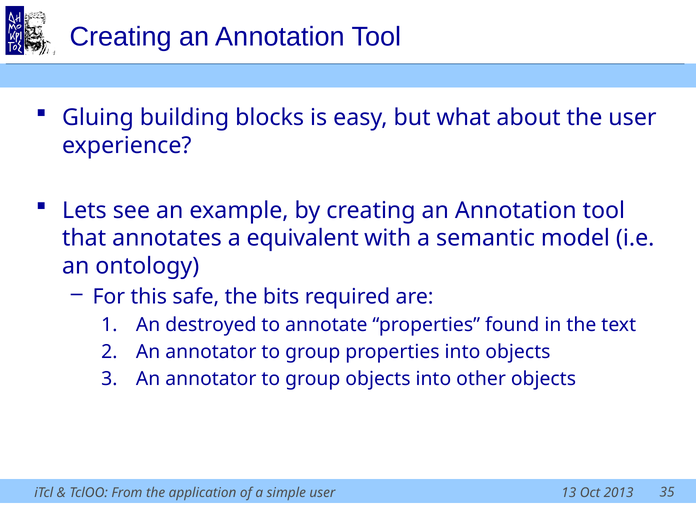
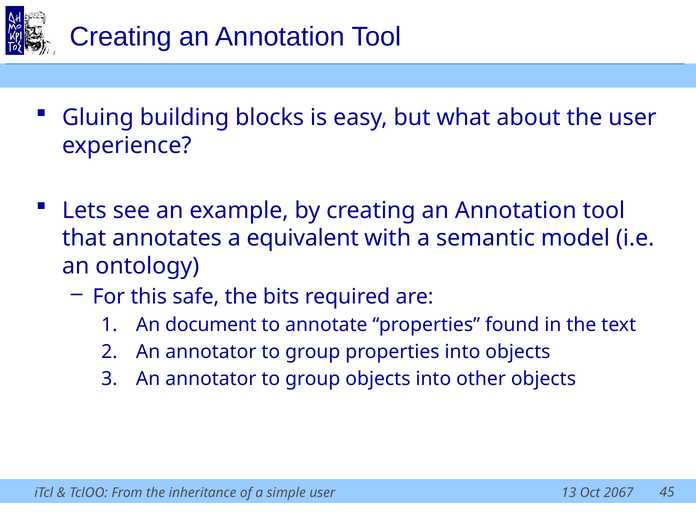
destroyed: destroyed -> document
application: application -> inheritance
2013: 2013 -> 2067
35: 35 -> 45
